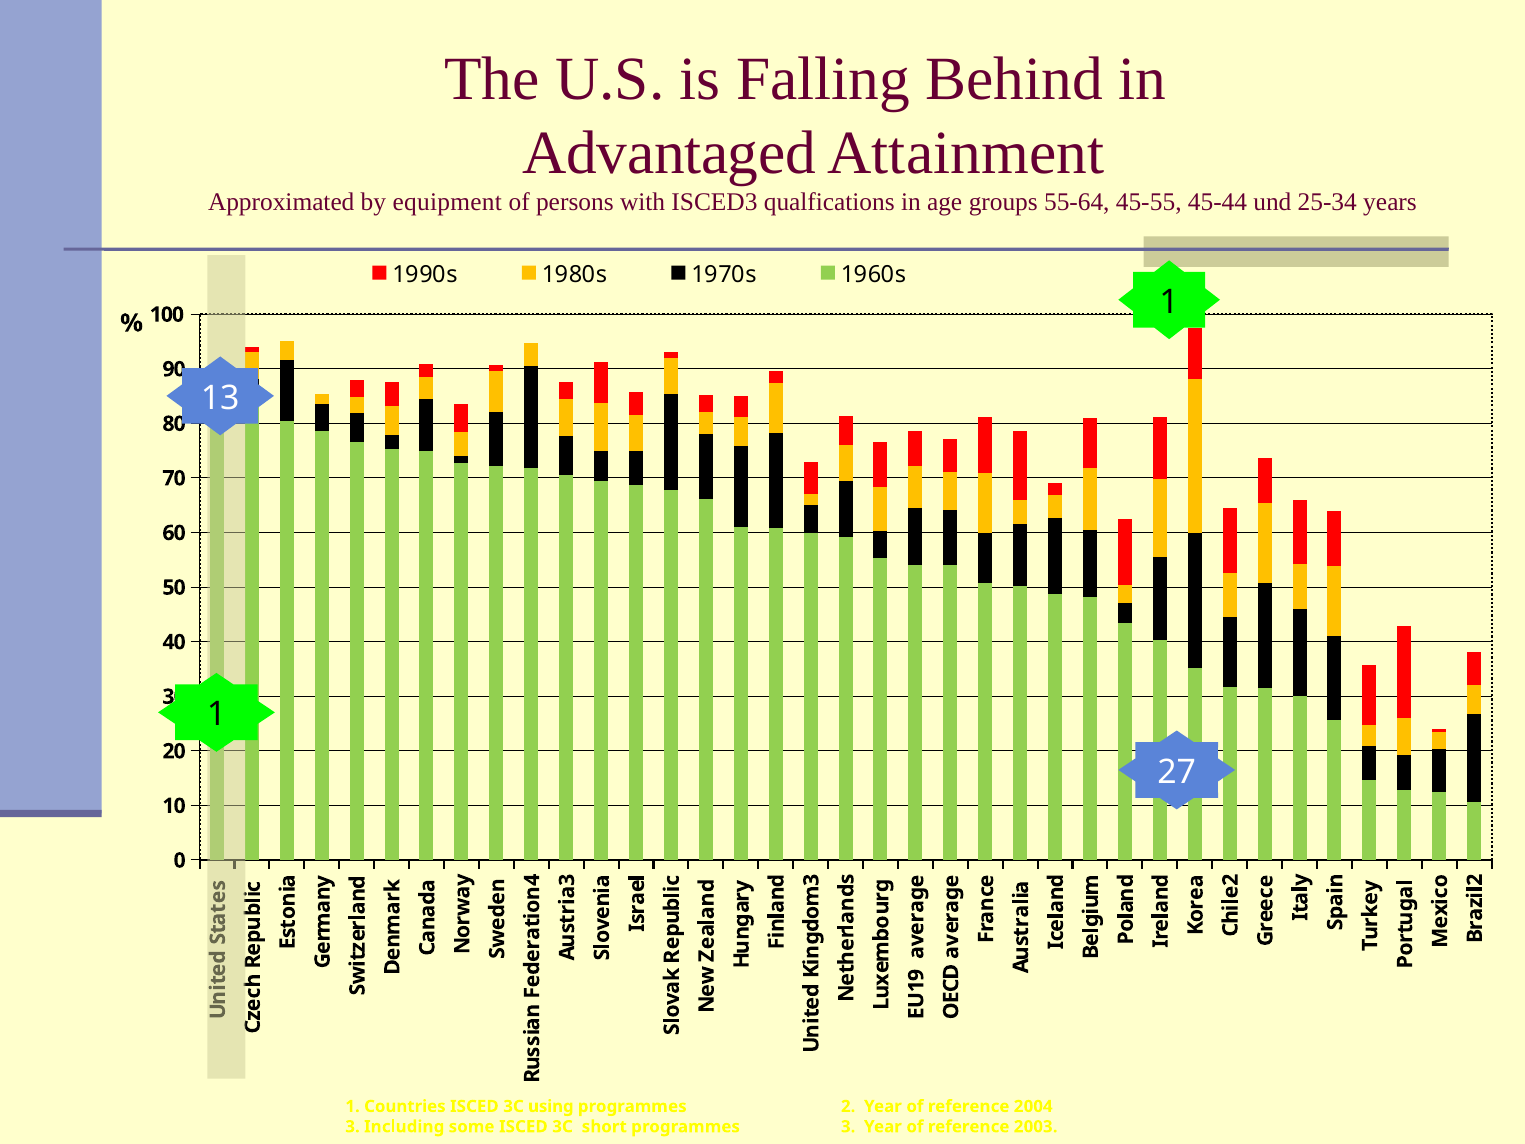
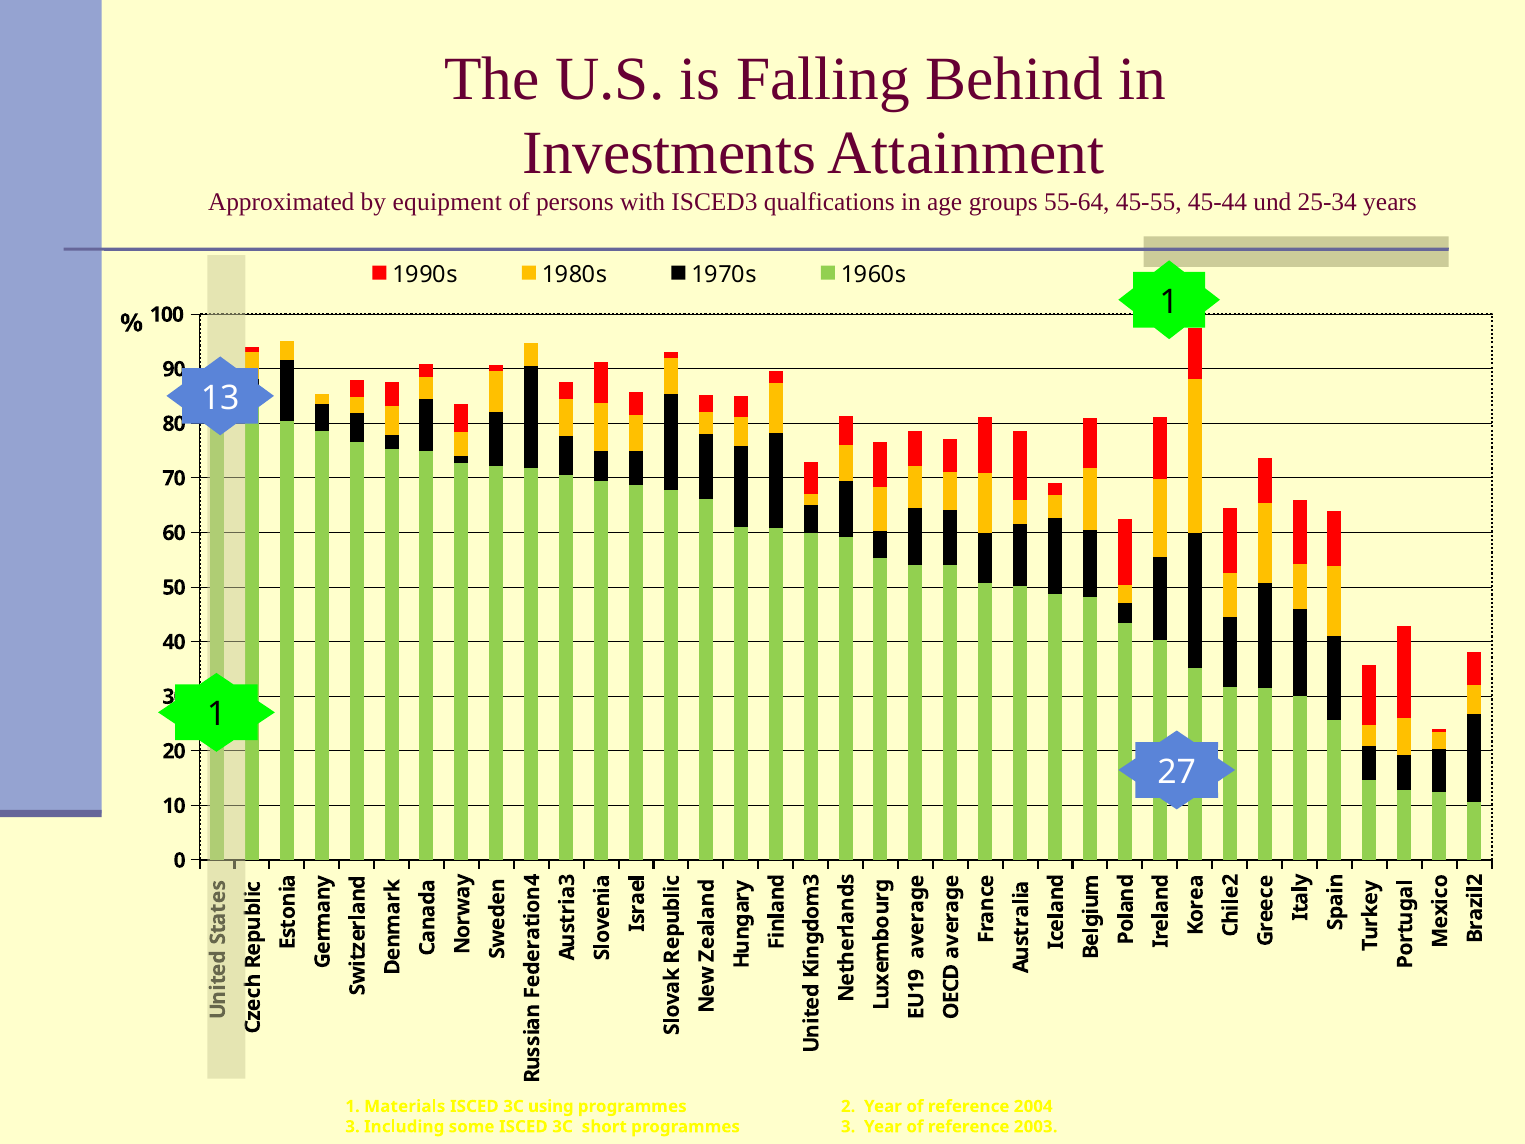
Advantaged: Advantaged -> Investments
Countries: Countries -> Materials
